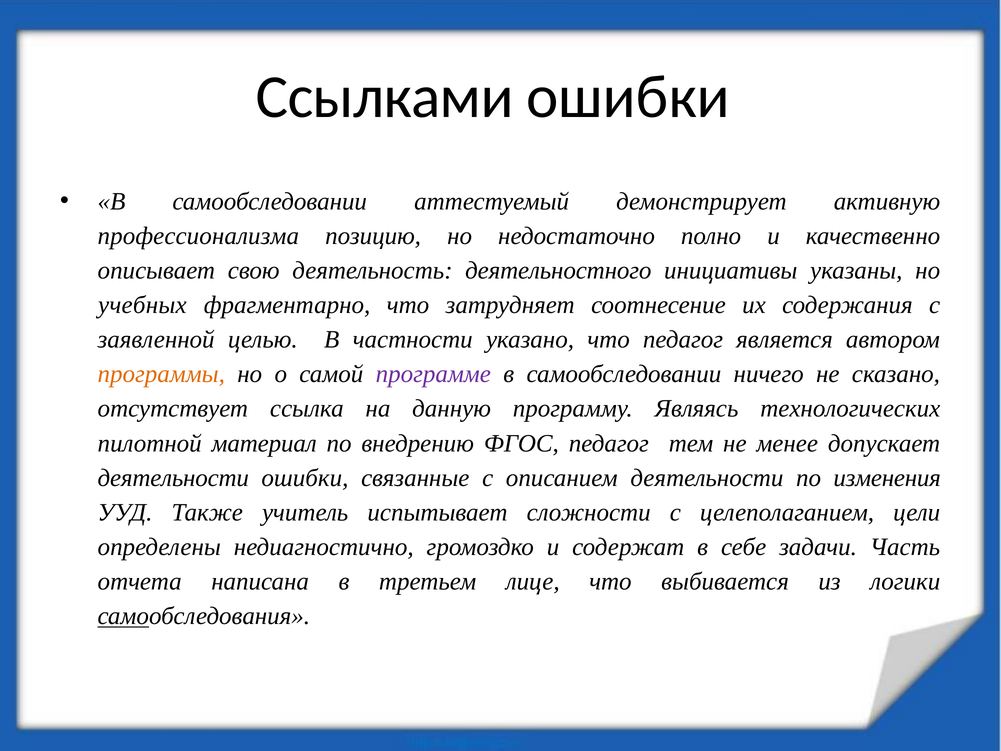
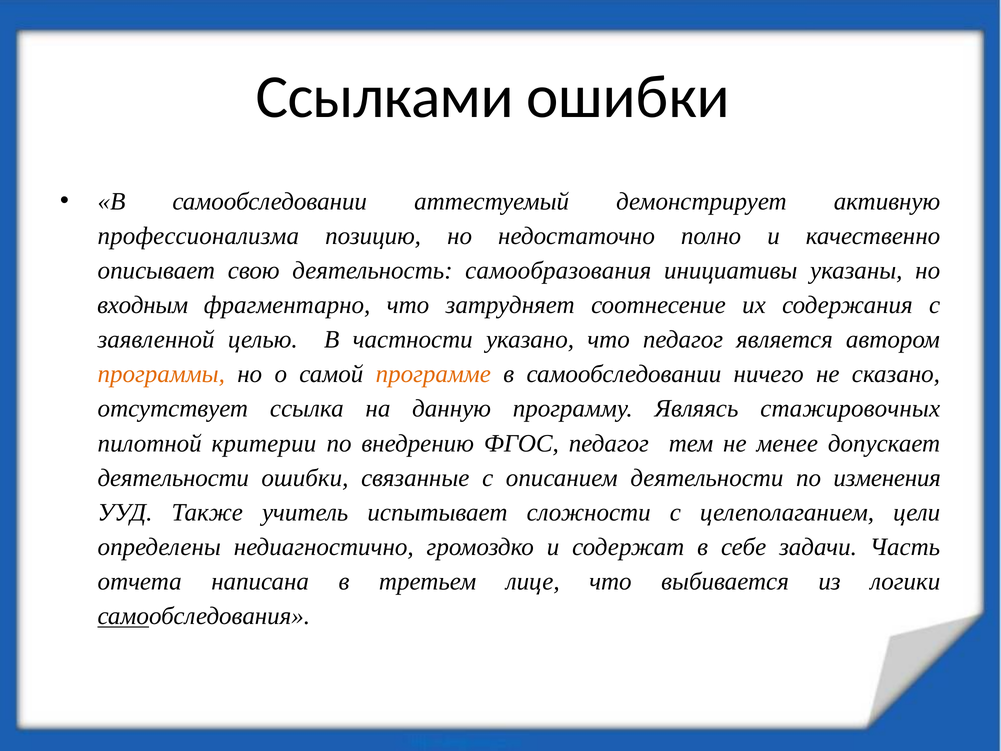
деятельностного: деятельностного -> самообразования
учебных: учебных -> входным
программе colour: purple -> orange
технологических: технологических -> стажировочных
материал: материал -> критерии
